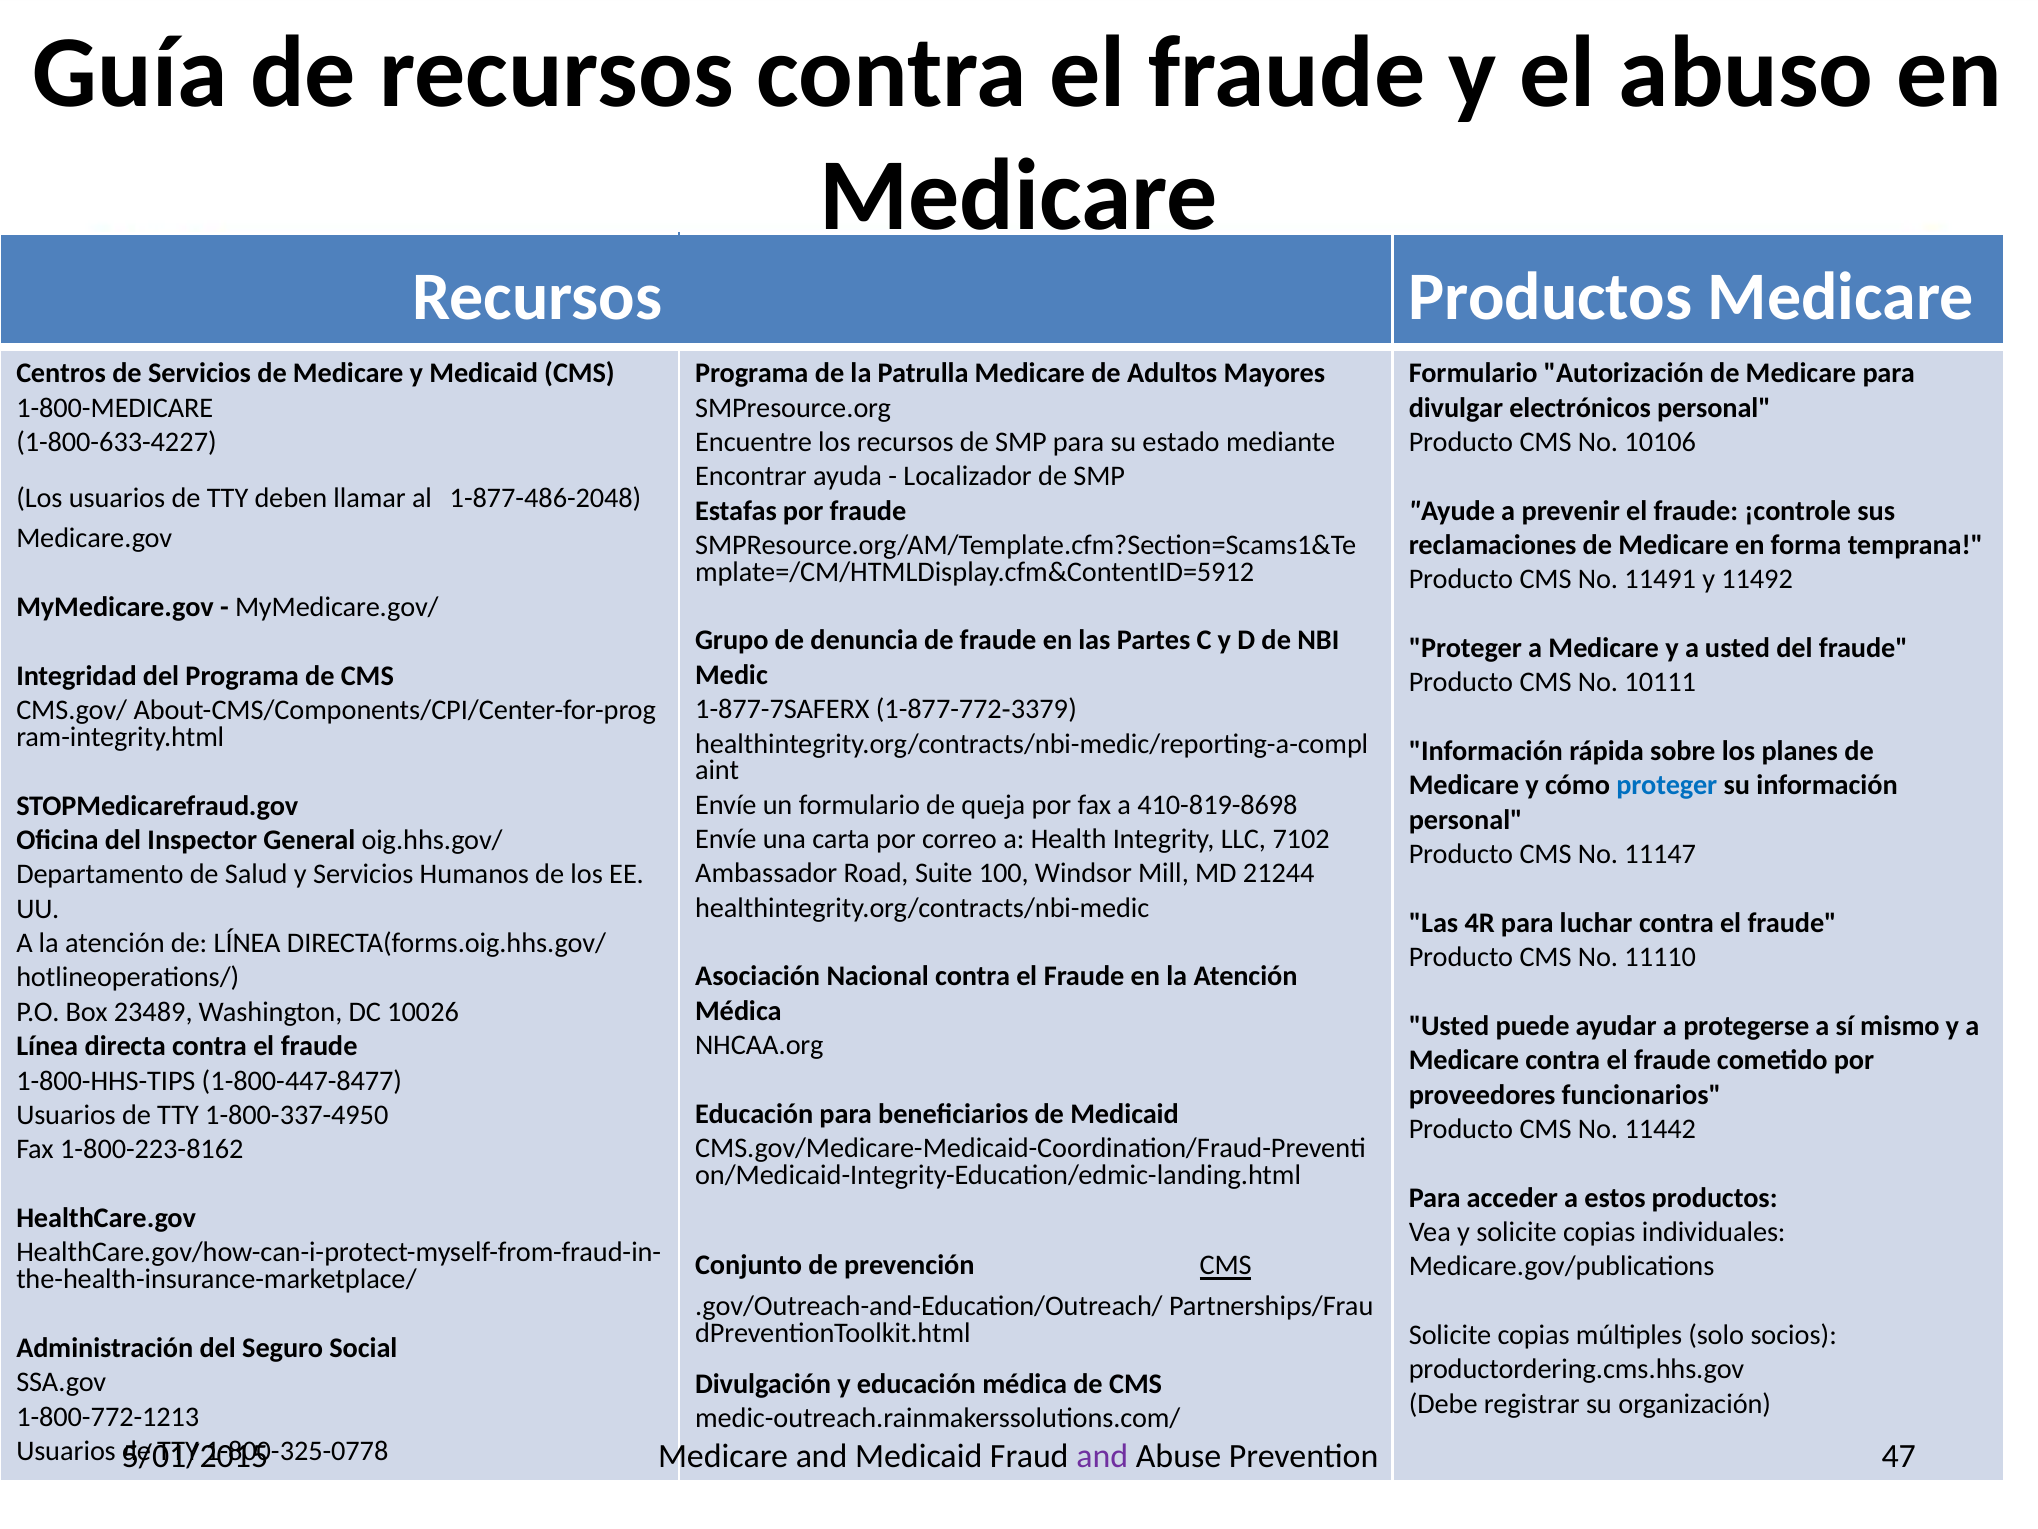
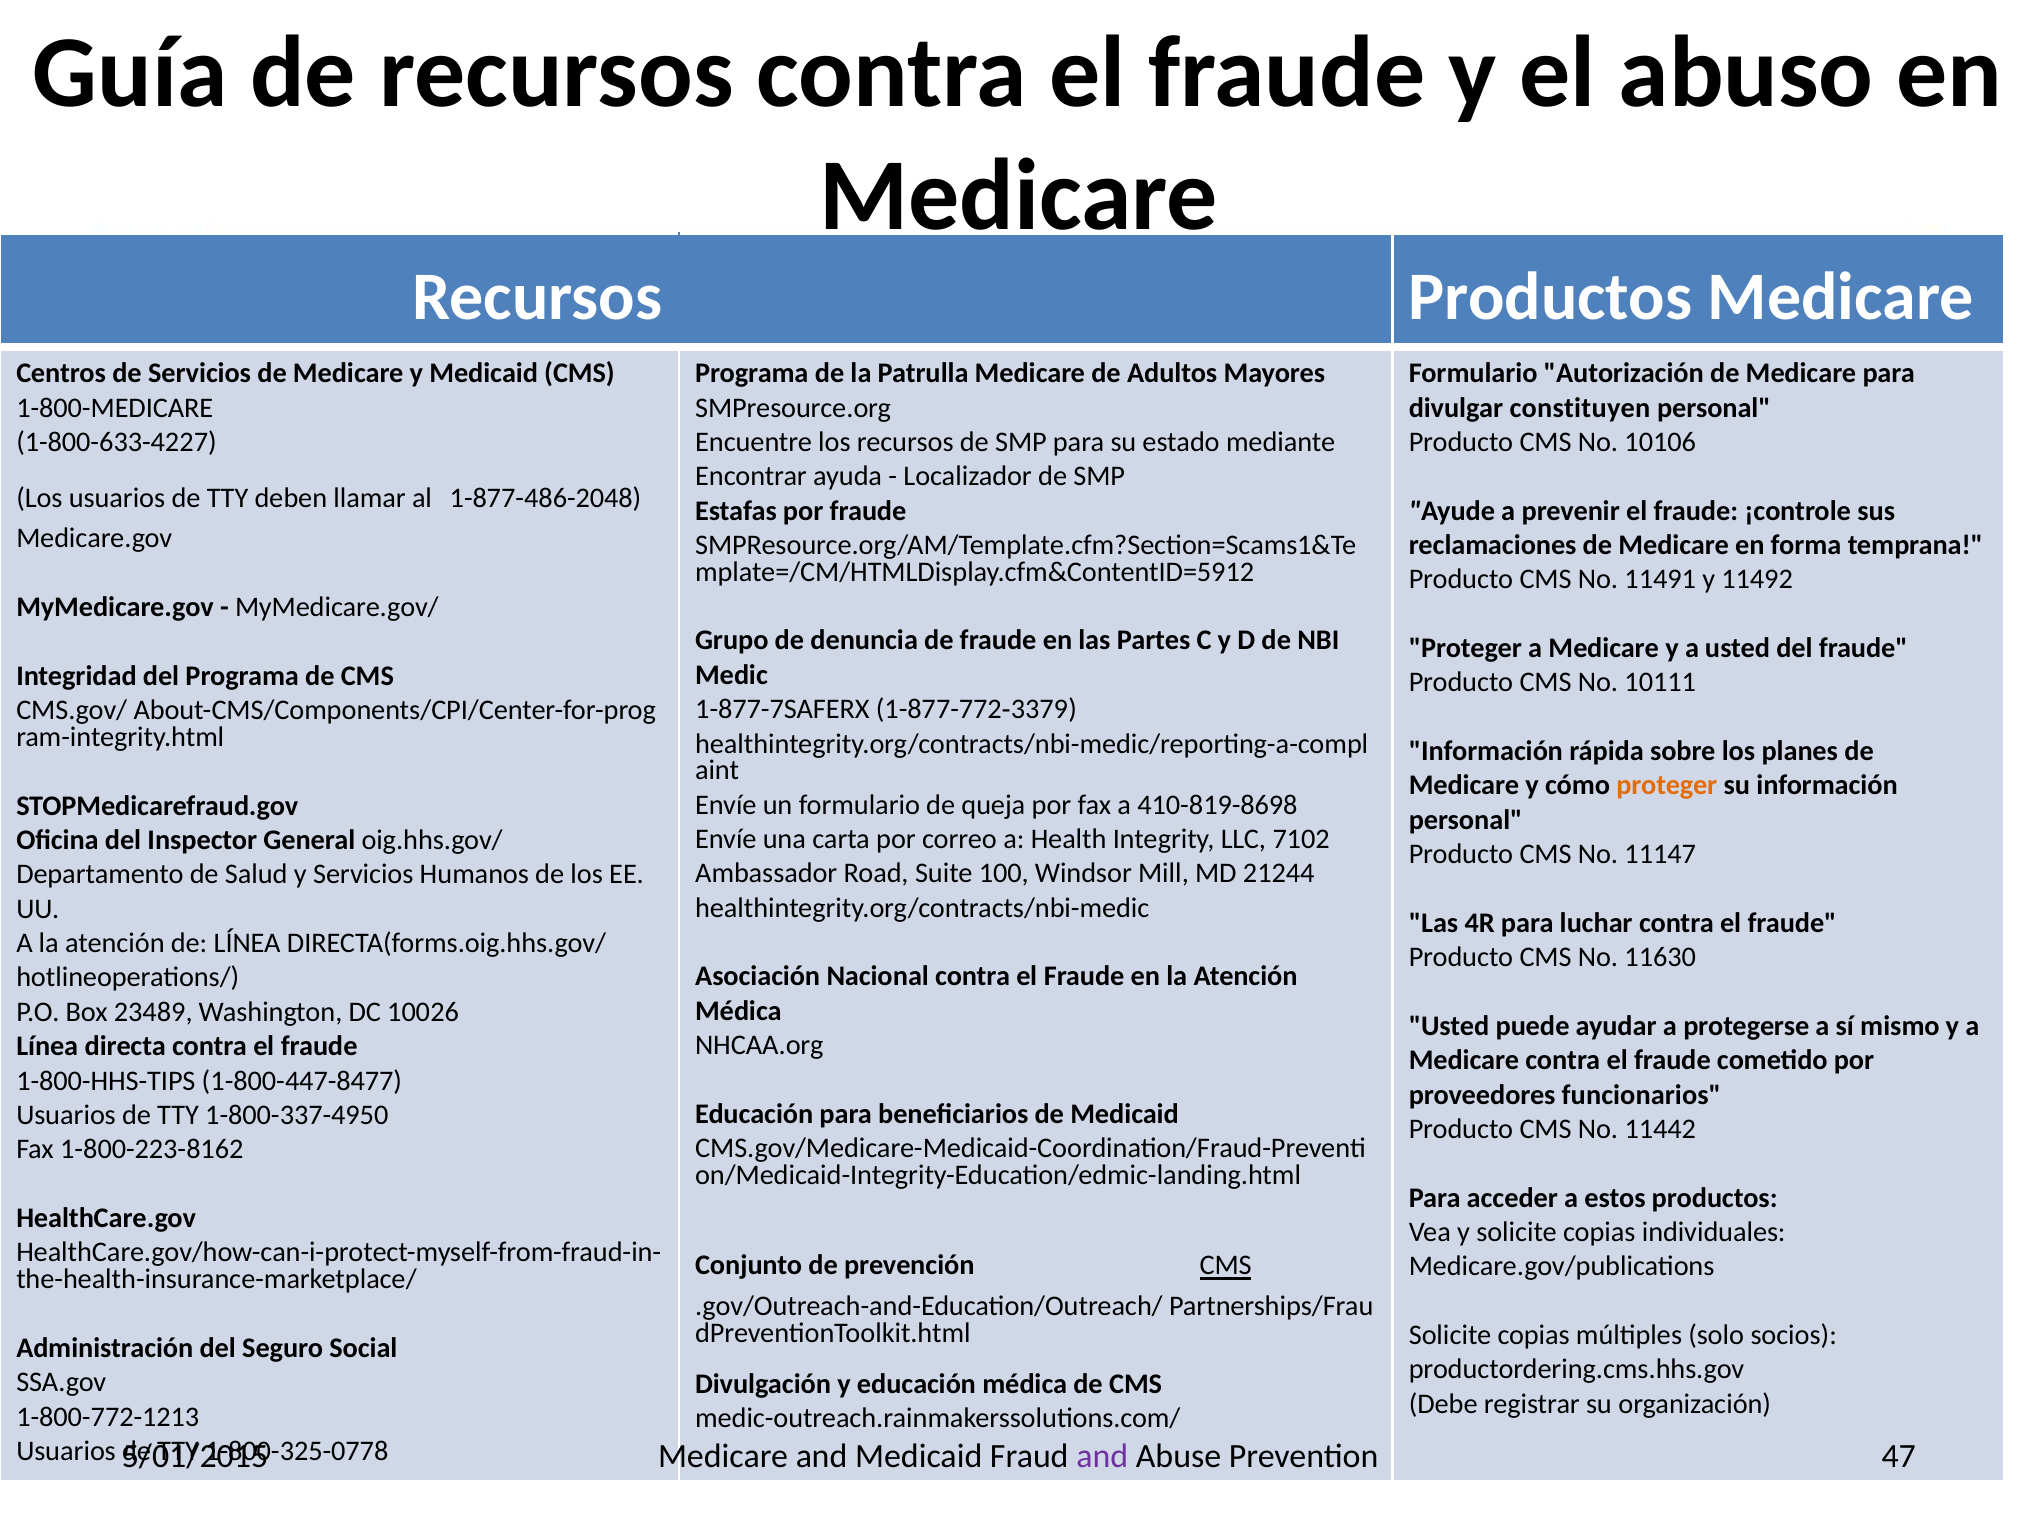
electrónicos: electrónicos -> constituyen
proteger at (1667, 785) colour: blue -> orange
11110: 11110 -> 11630
